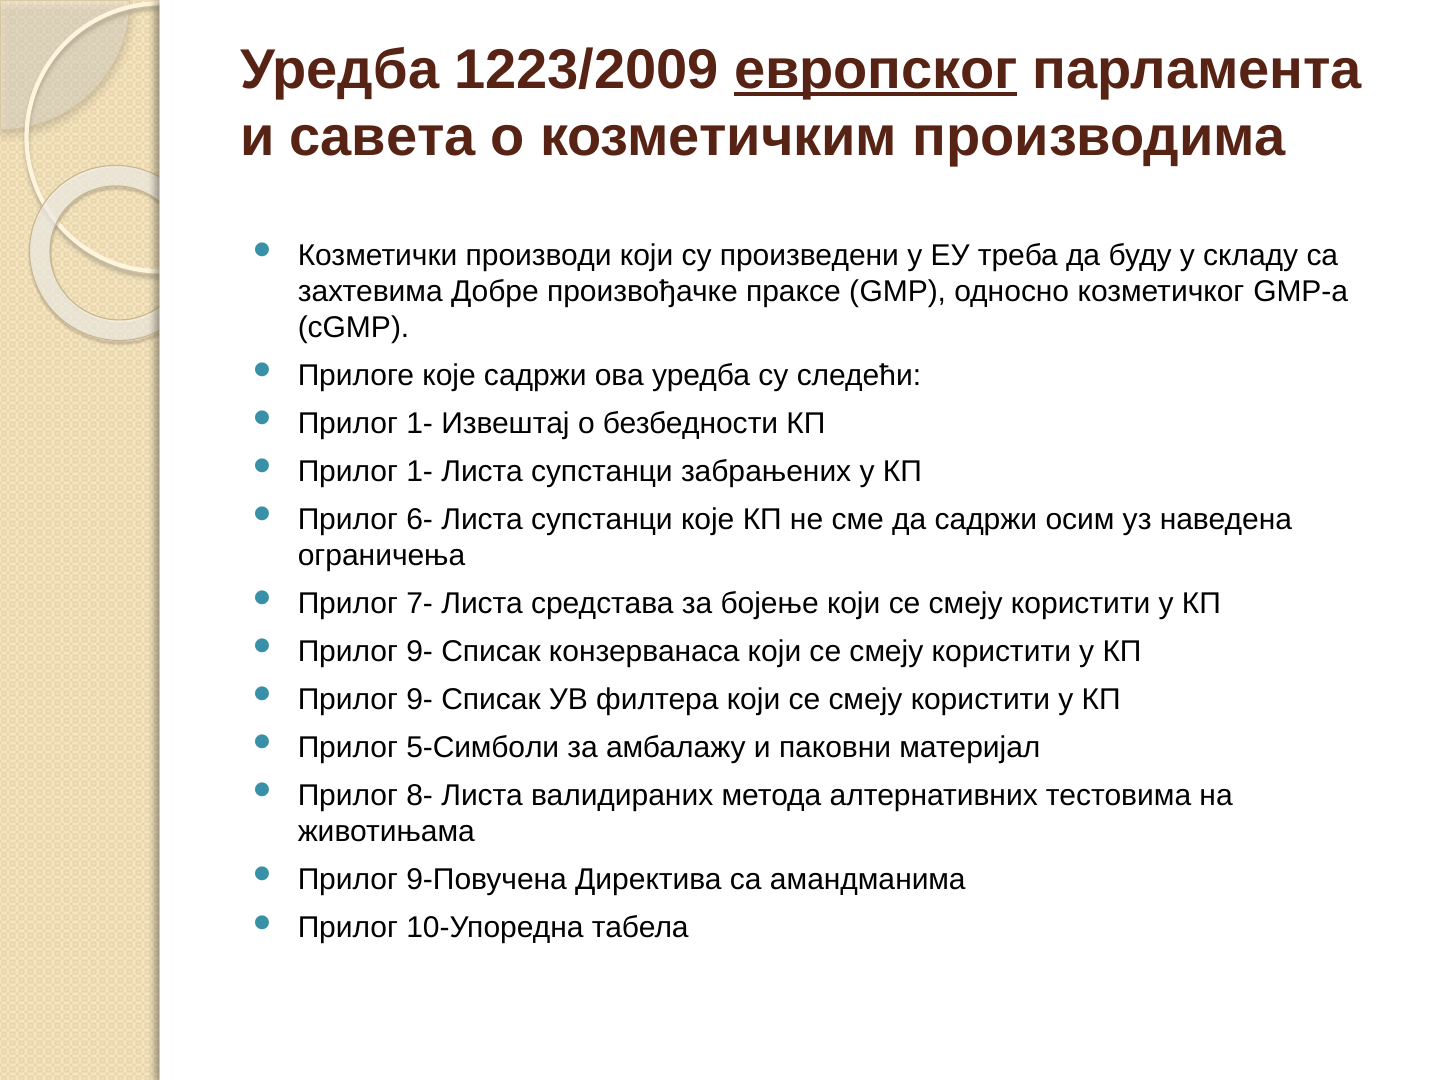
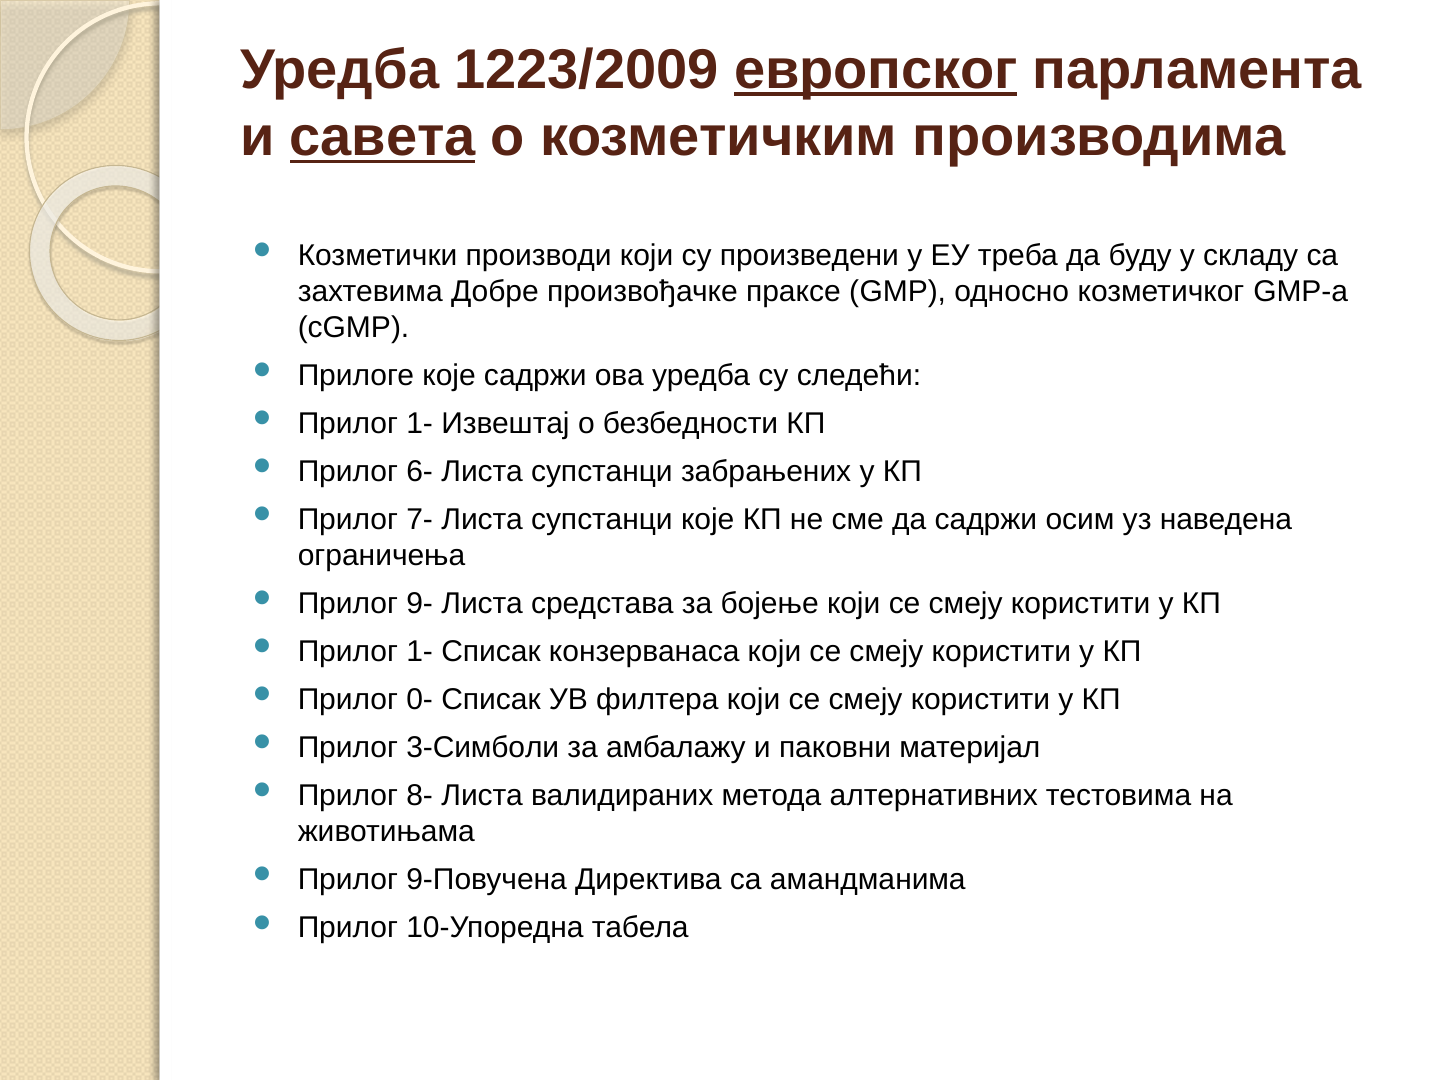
савета underline: none -> present
1- at (420, 471): 1- -> 6-
6-: 6- -> 7-
7-: 7- -> 9-
9- at (420, 651): 9- -> 1-
9- at (420, 699): 9- -> 0-
5-Симболи: 5-Симболи -> 3-Симболи
